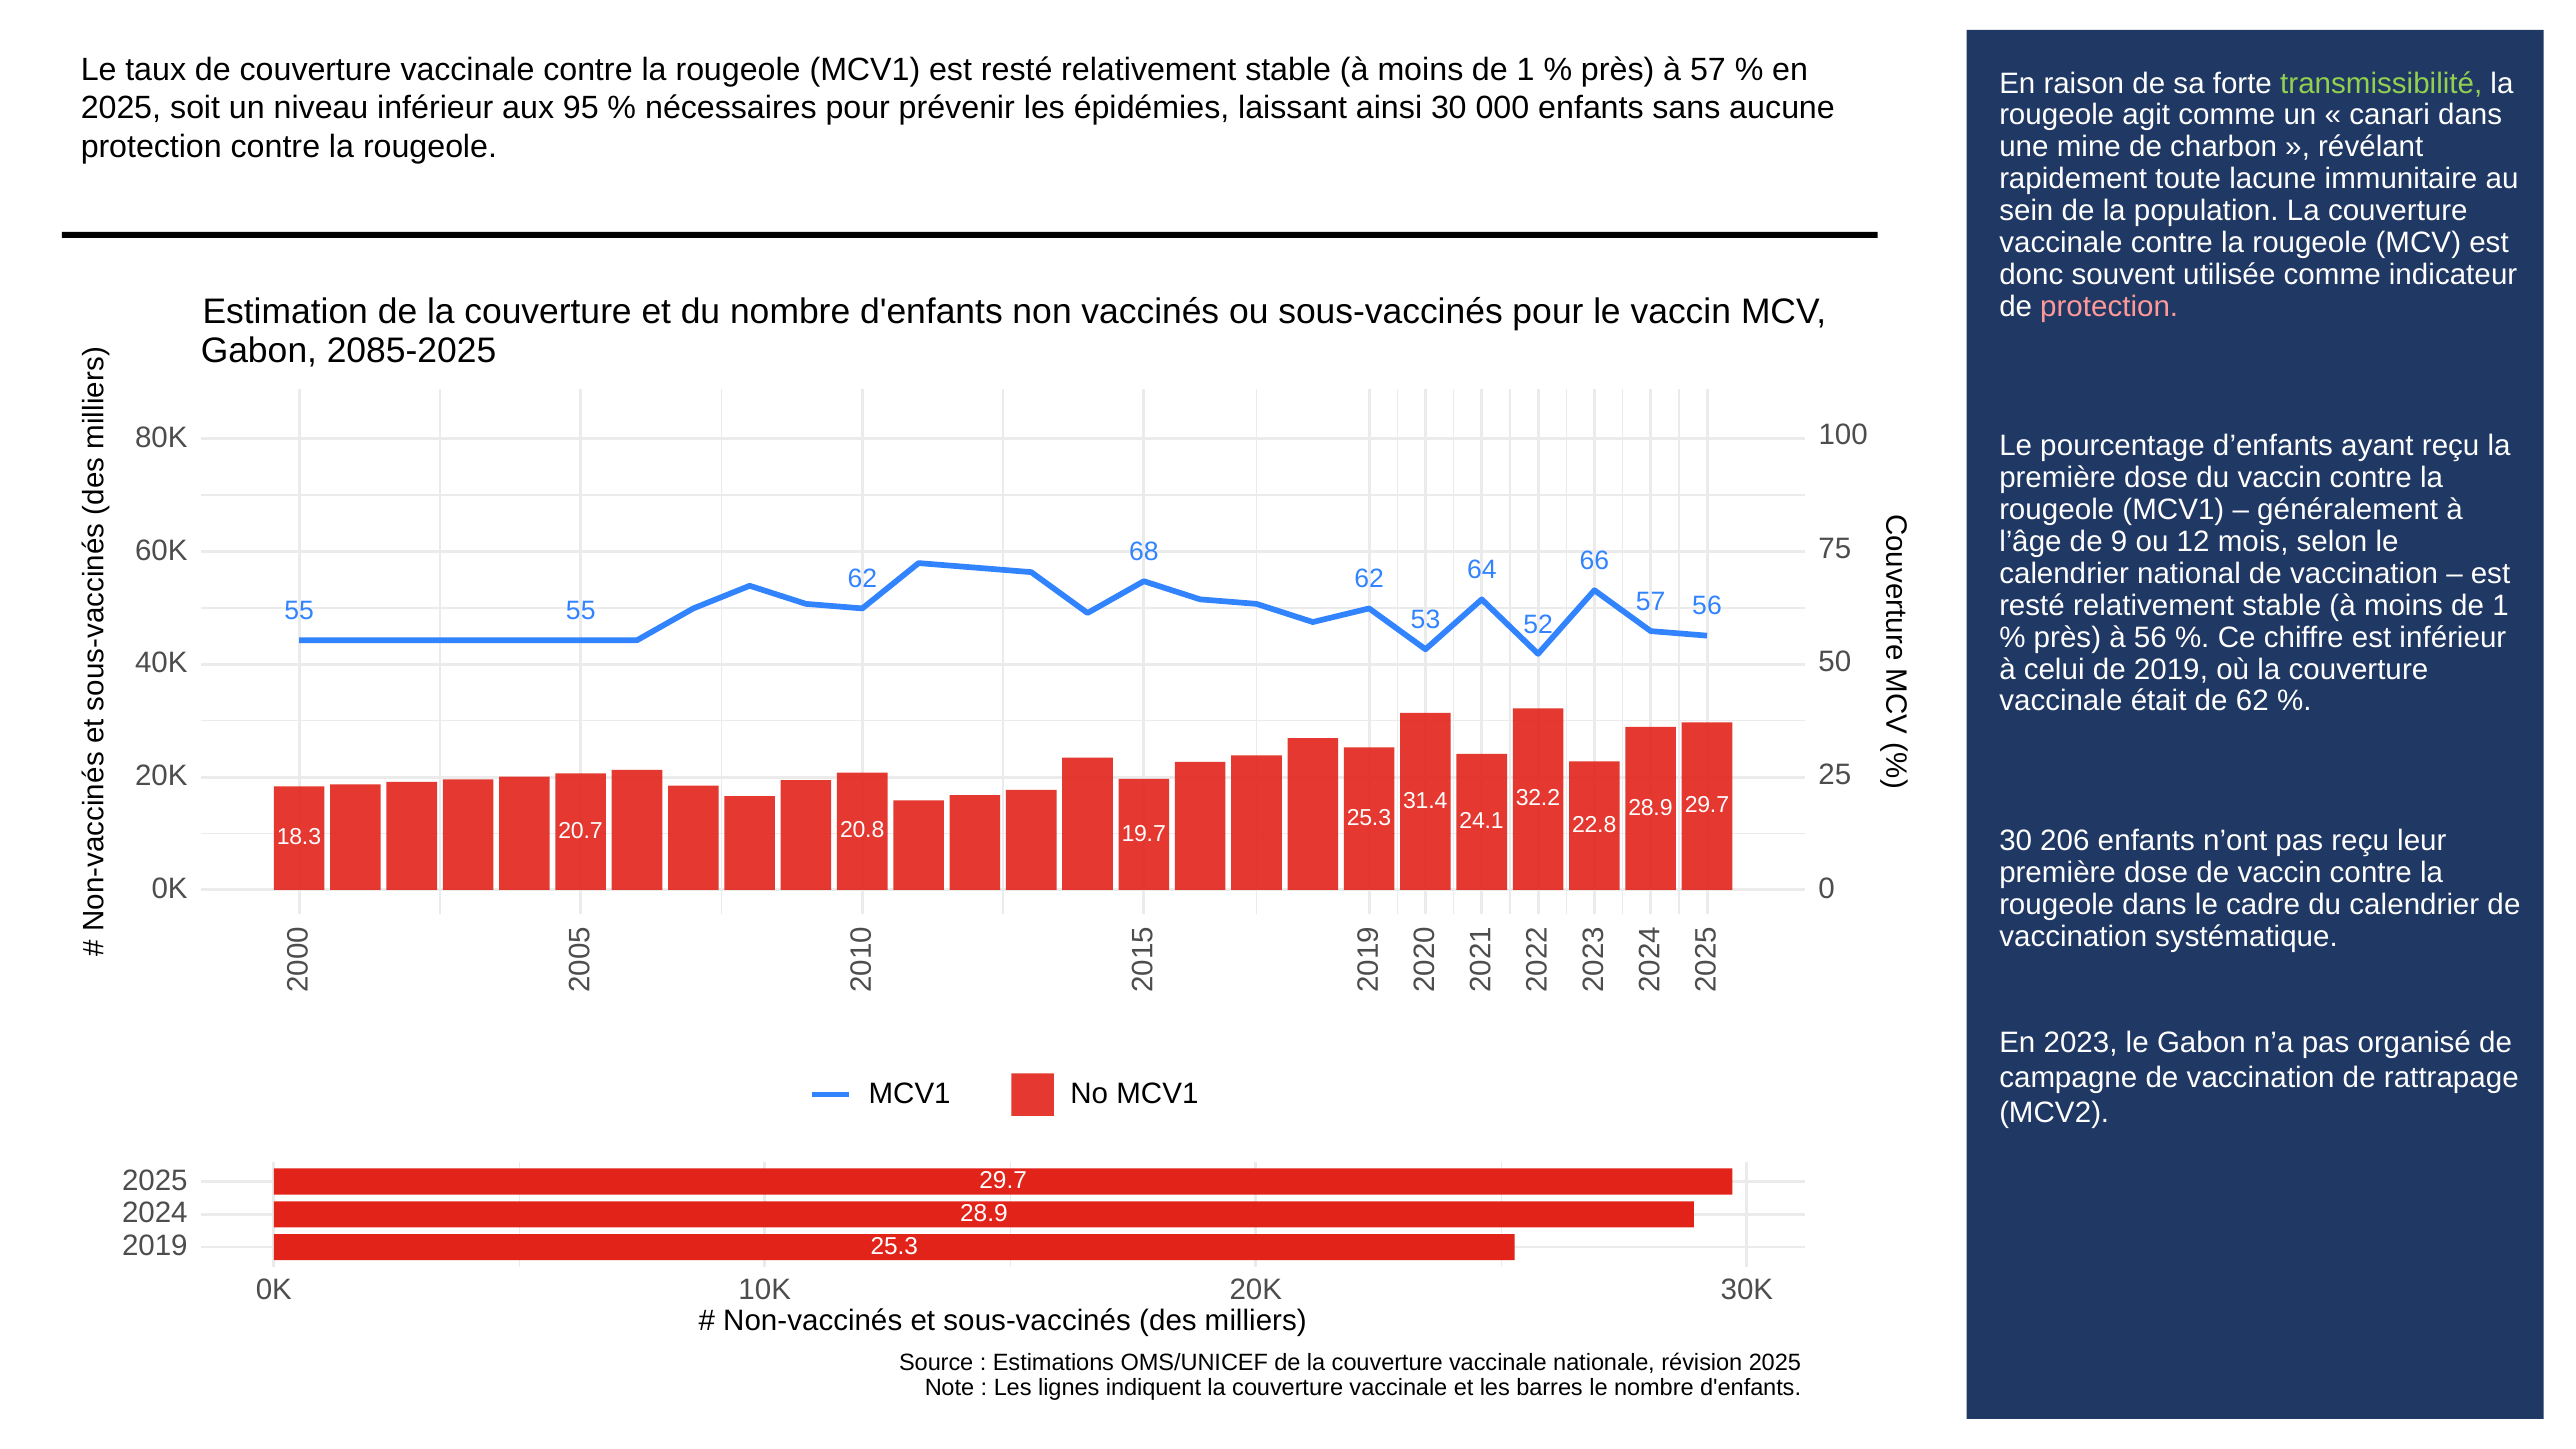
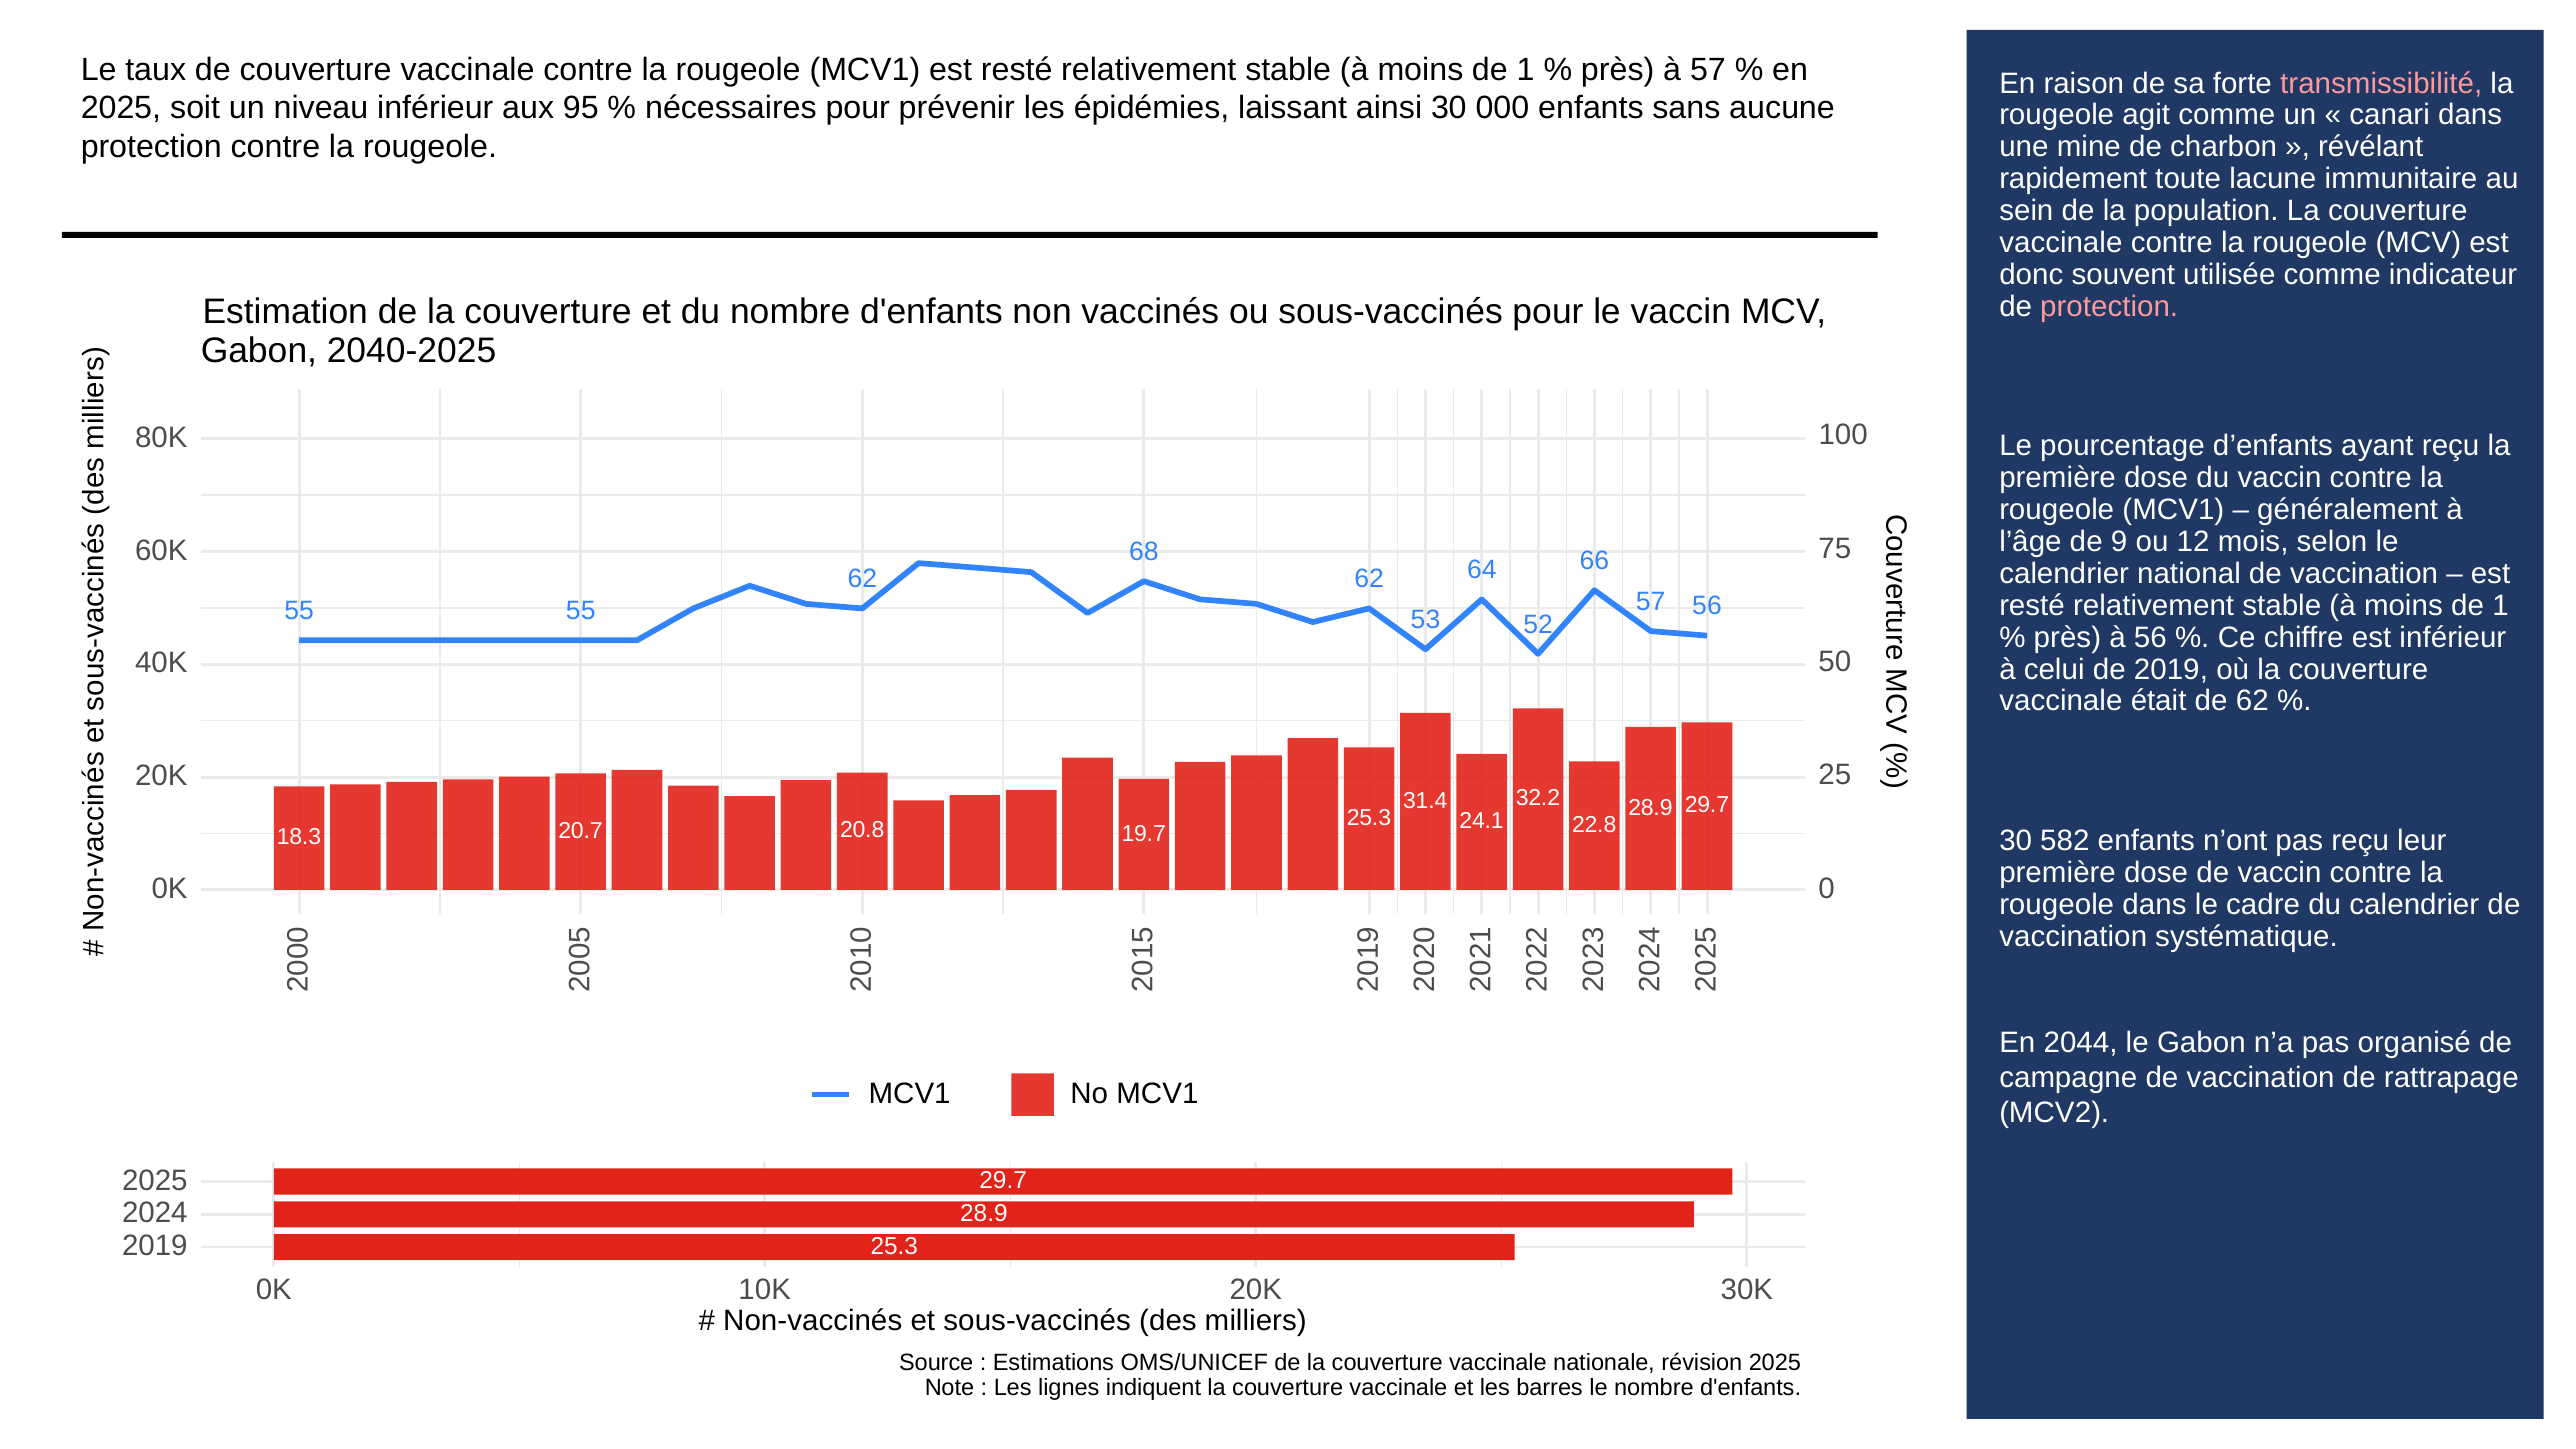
transmissibilité colour: light green -> pink
2085-2025: 2085-2025 -> 2040-2025
206: 206 -> 582
2023: 2023 -> 2044
